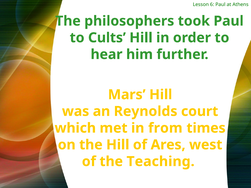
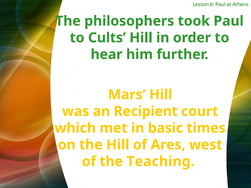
Reynolds: Reynolds -> Recipient
from: from -> basic
